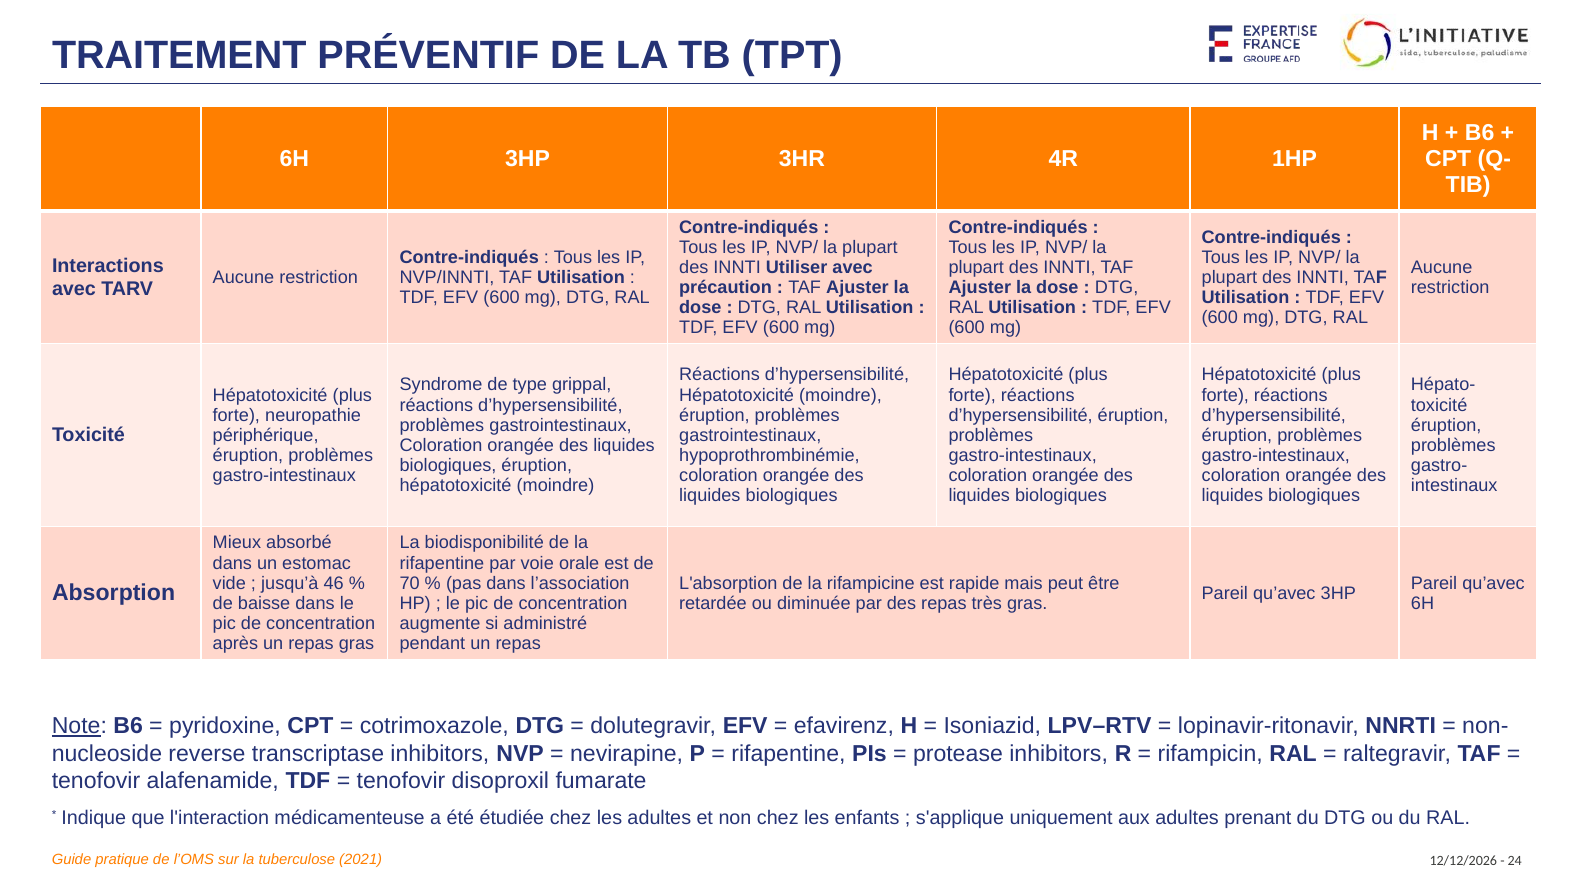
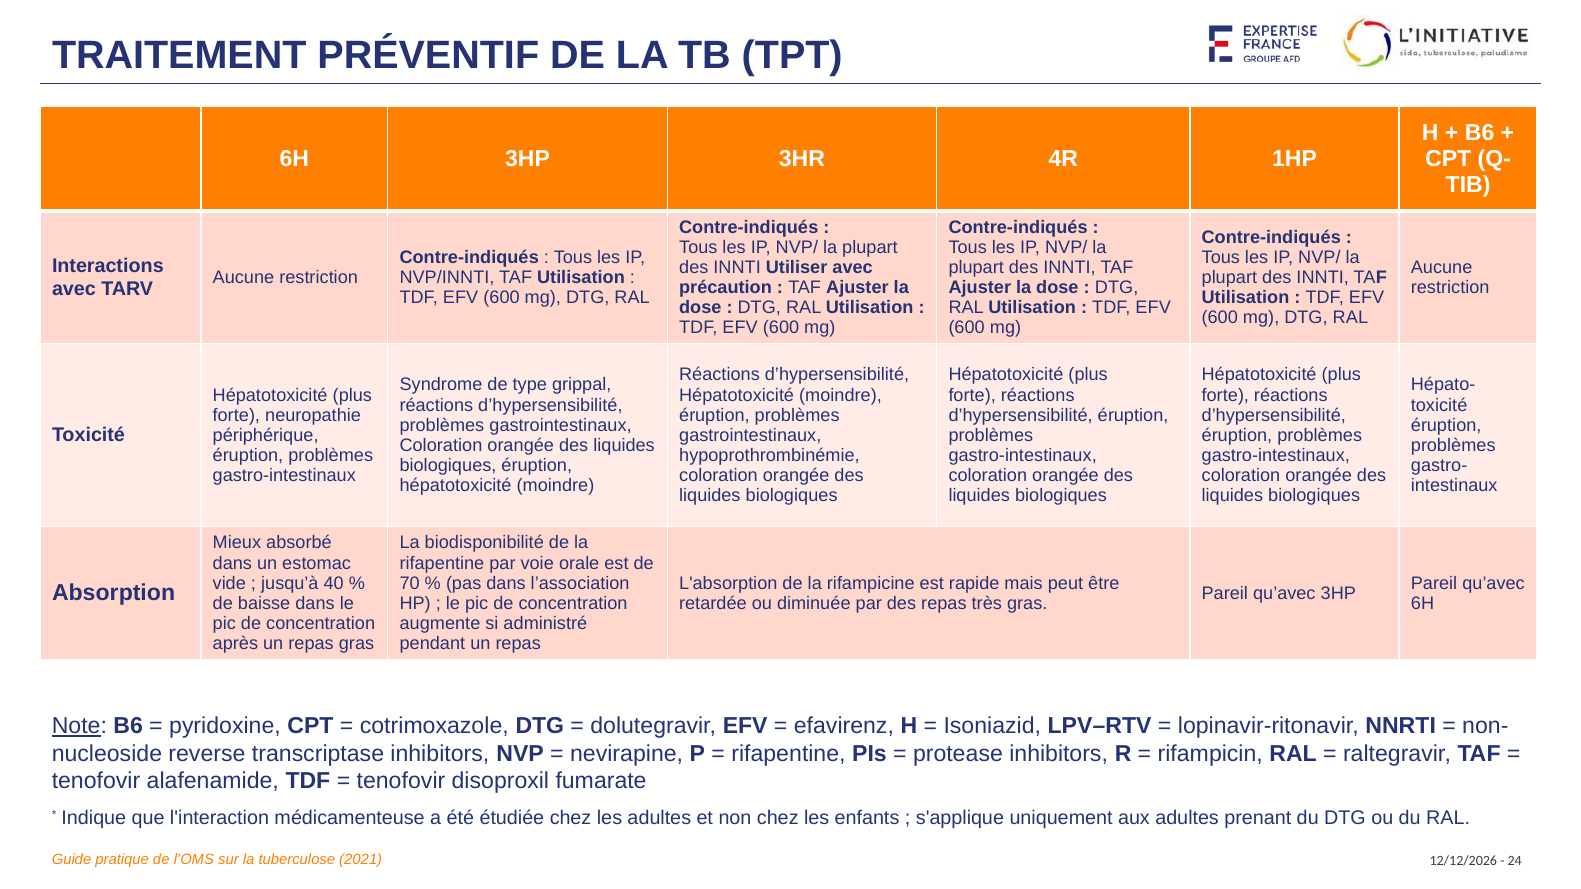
46: 46 -> 40
